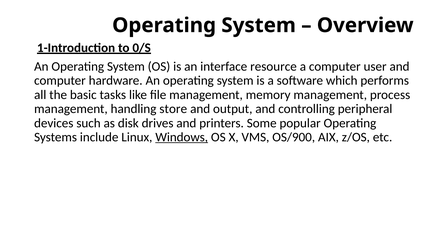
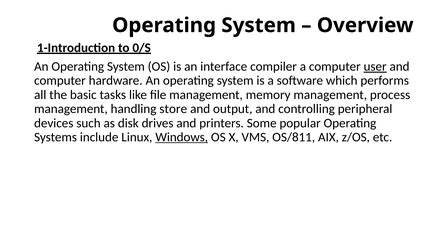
resource: resource -> compiler
user underline: none -> present
OS/900: OS/900 -> OS/811
